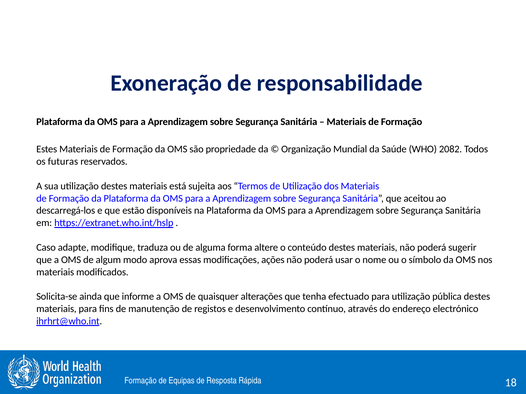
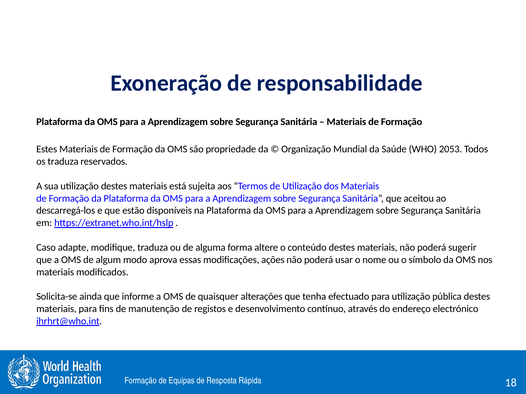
2082: 2082 -> 2053
os futuras: futuras -> traduza
